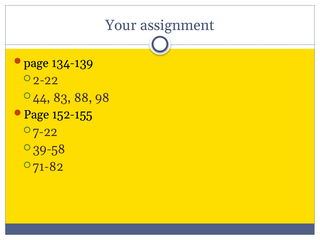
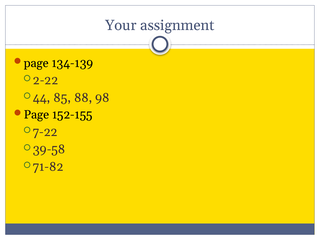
83: 83 -> 85
